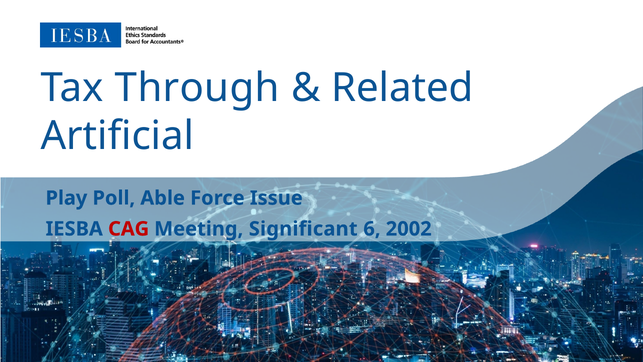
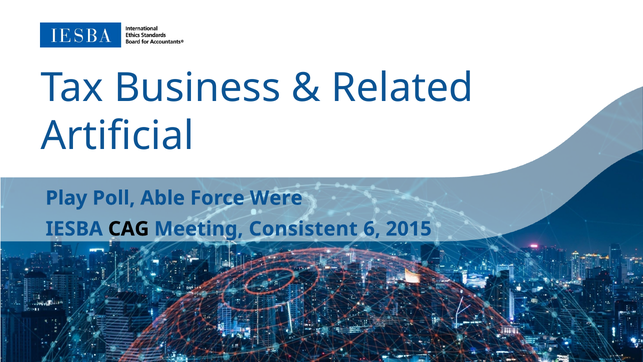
Through: Through -> Business
Issue: Issue -> Were
CAG colour: red -> black
Significant: Significant -> Consistent
2002: 2002 -> 2015
